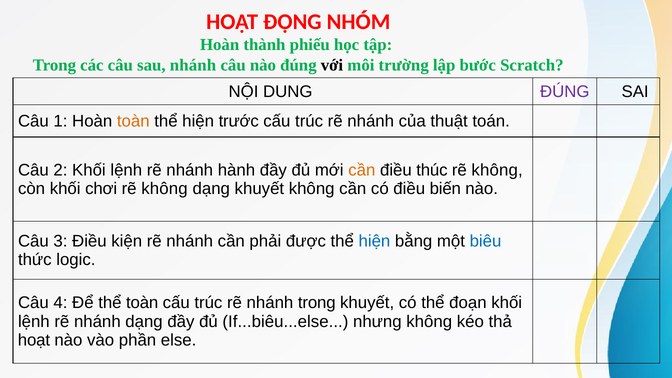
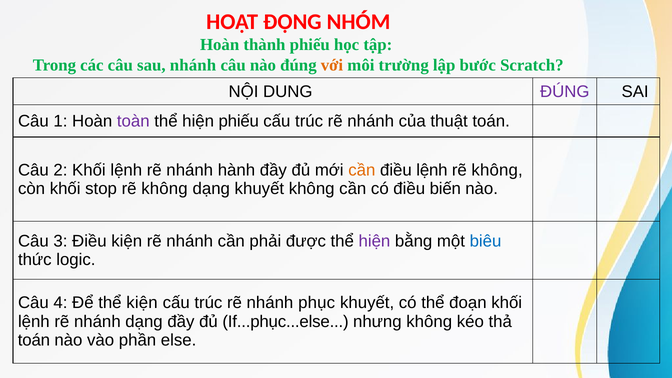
với colour: black -> orange
toàn at (133, 121) colour: orange -> purple
hiện trước: trước -> phiếu
điều thúc: thúc -> lệnh
chơi: chơi -> stop
hiện at (374, 241) colour: blue -> purple
thể toàn: toàn -> kiện
nhánh trong: trong -> phục
If...biêu...else: If...biêu...else -> If...phục...else
hoạt at (34, 340): hoạt -> toán
